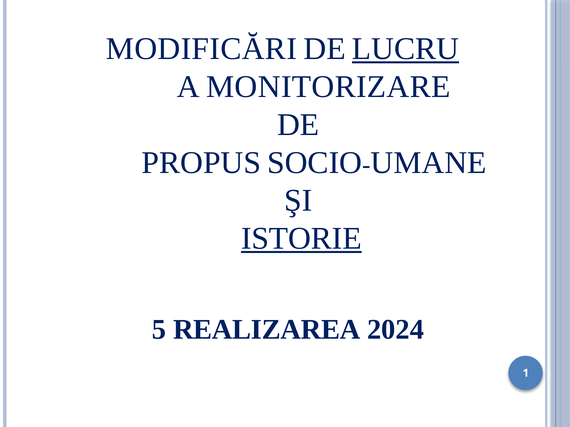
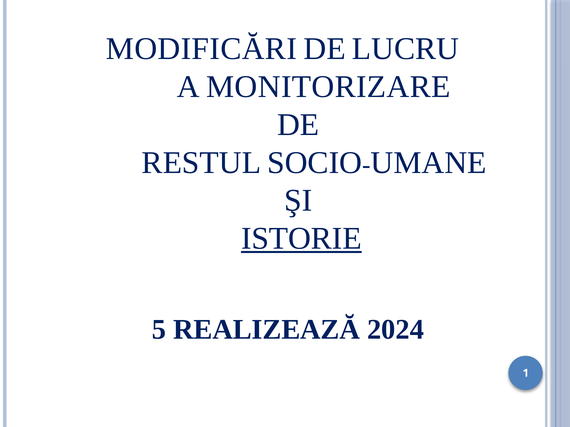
LUCRU underline: present -> none
PROPUS: PROPUS -> RESTUL
REALIZAREA: REALIZAREA -> REALIZEAZĂ
